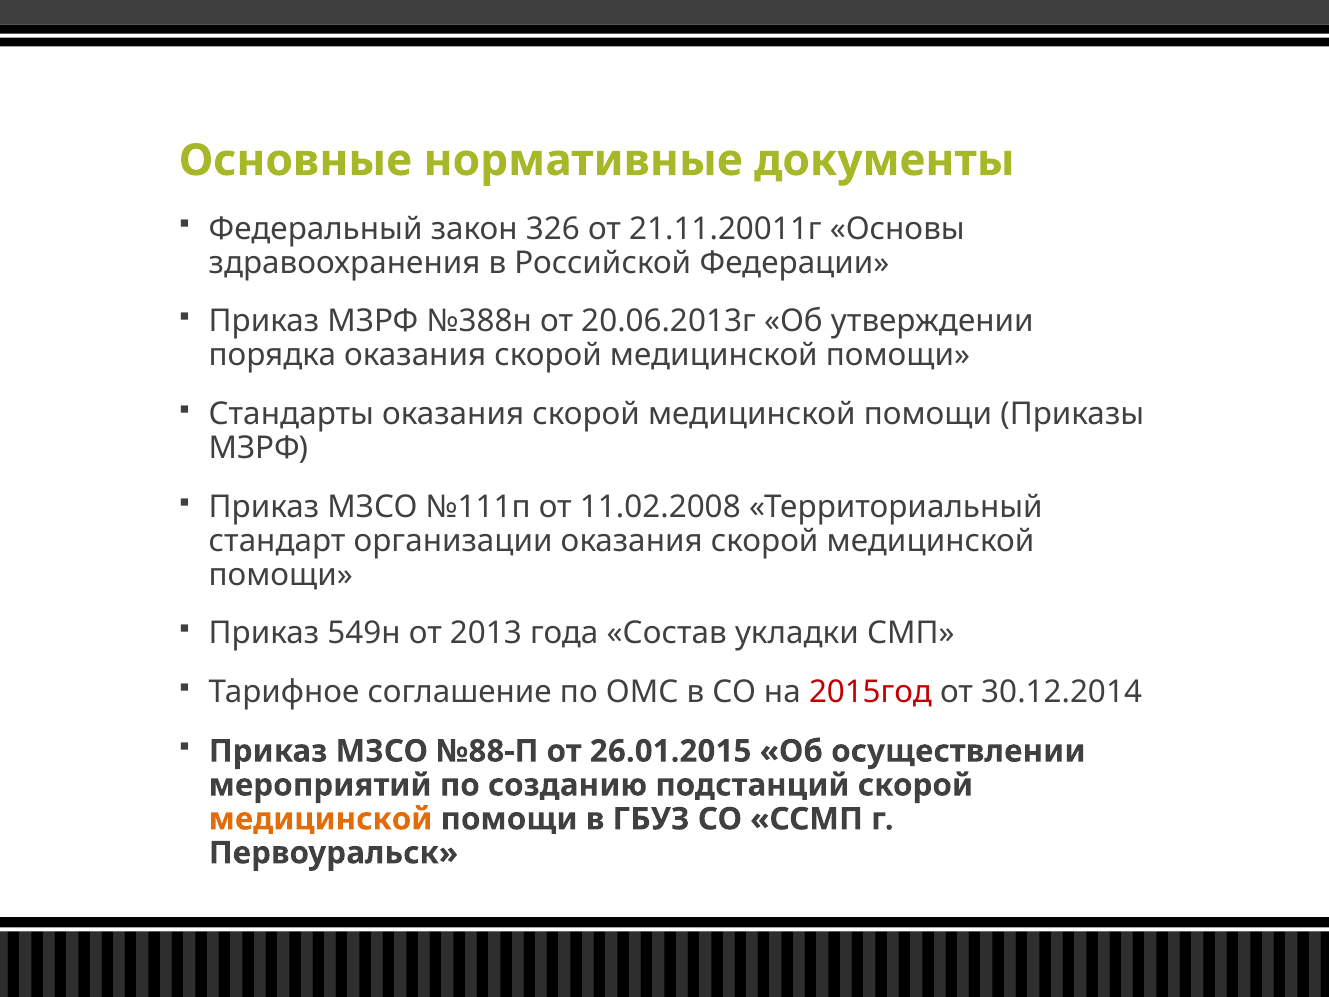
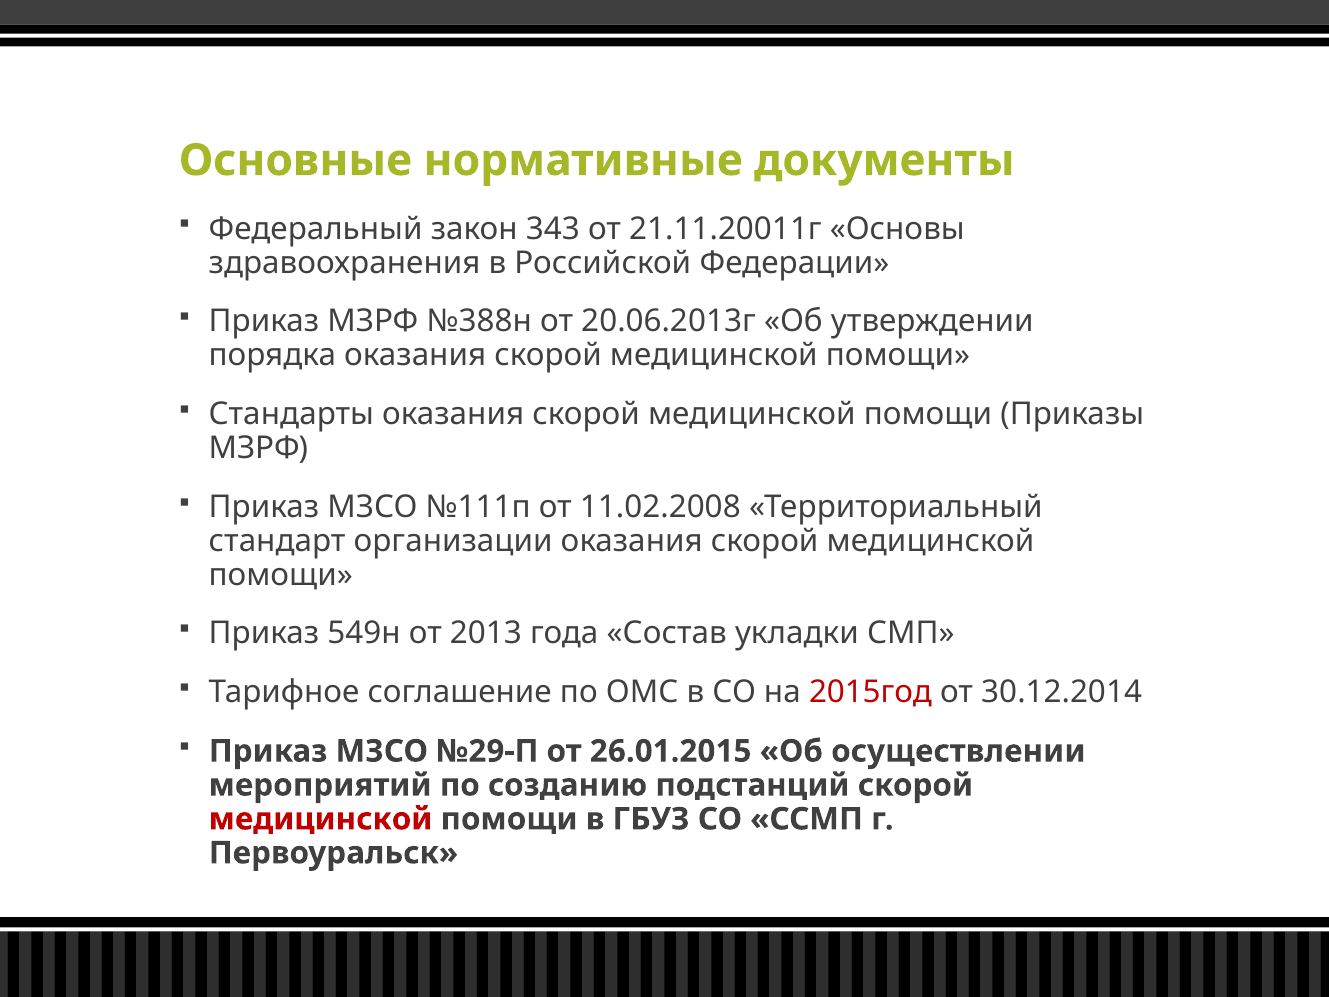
326: 326 -> 343
№88-П: №88-П -> №29-П
медицинской at (321, 819) colour: orange -> red
